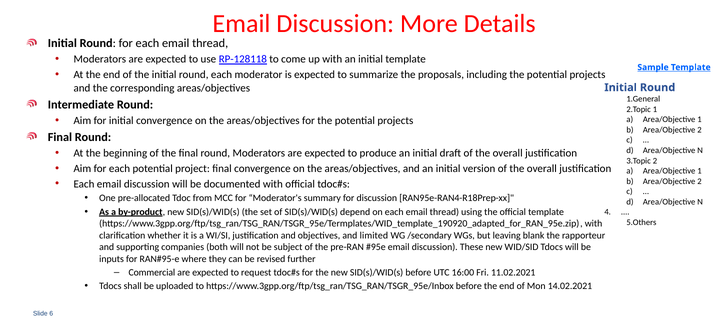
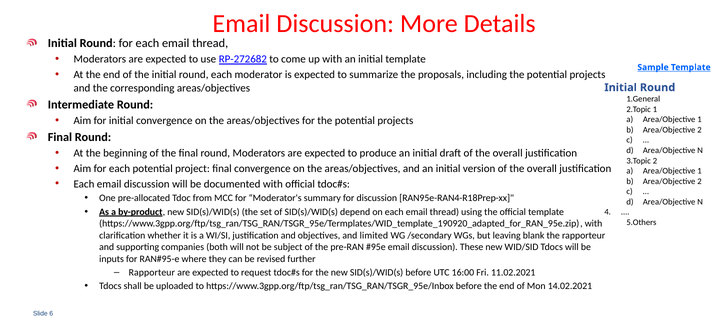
RP-128118: RP-128118 -> RP-272682
Commercial at (152, 273): Commercial -> Rapporteur
